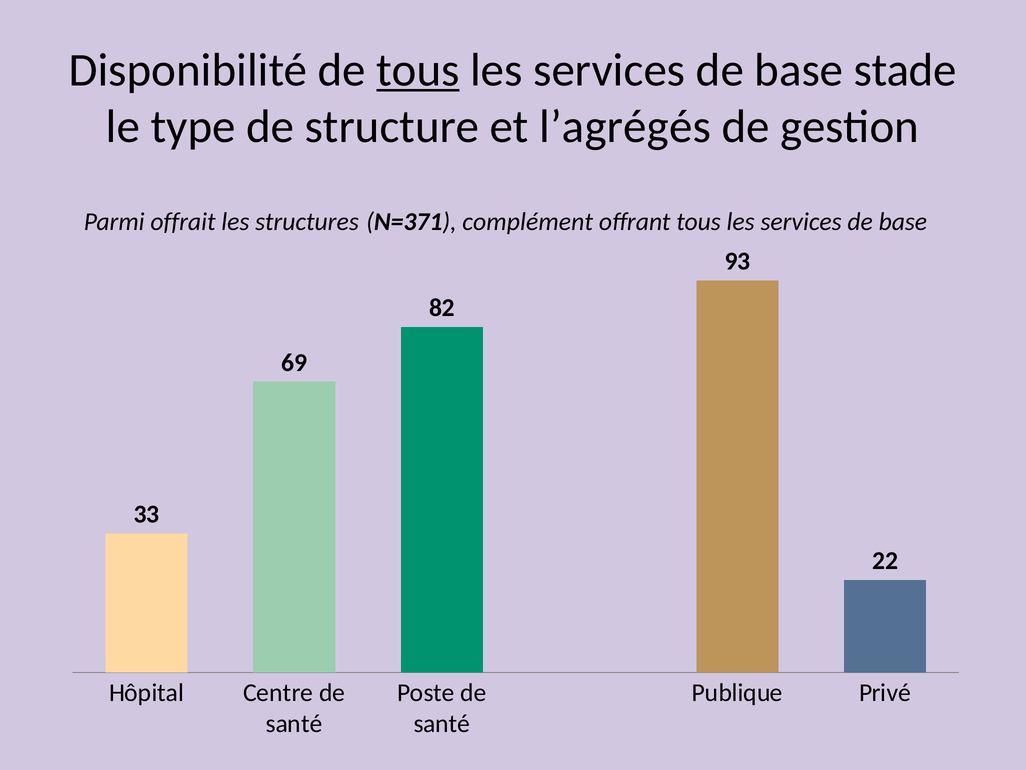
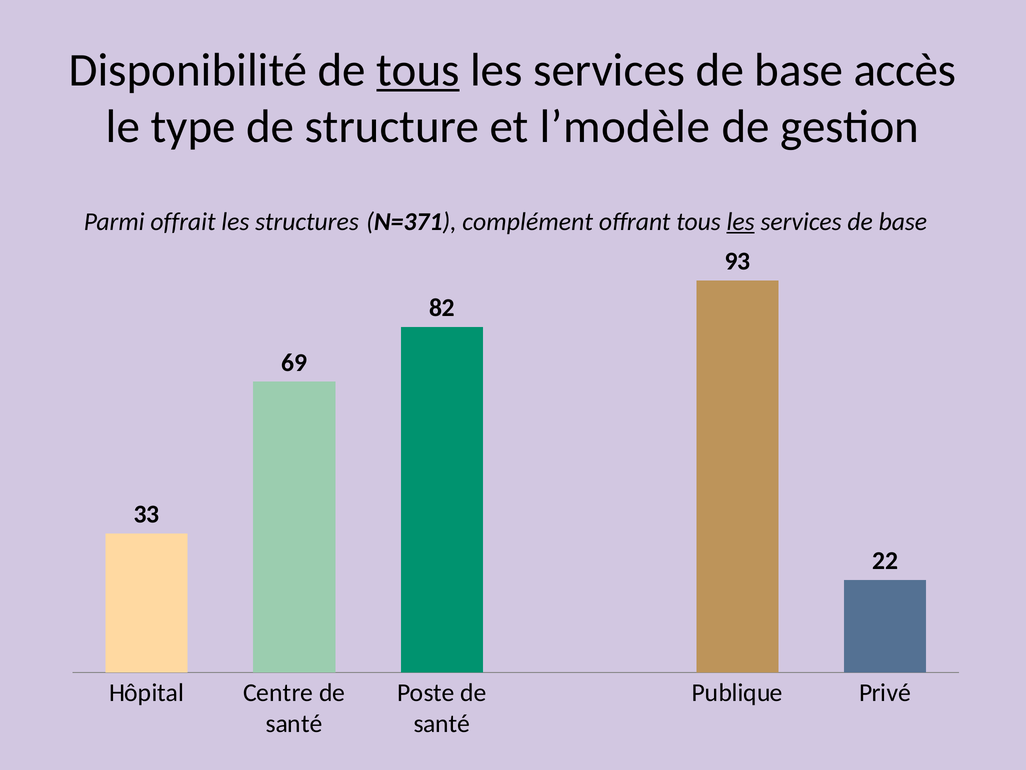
stade: stade -> accès
l’agrégés: l’agrégés -> l’modèle
les at (741, 221) underline: none -> present
